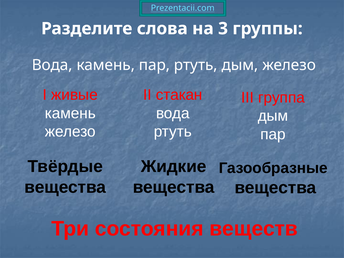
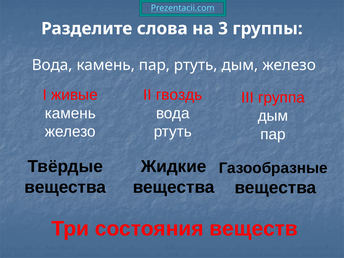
стакан: стакан -> гвоздь
